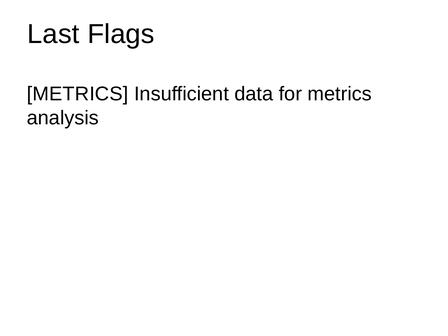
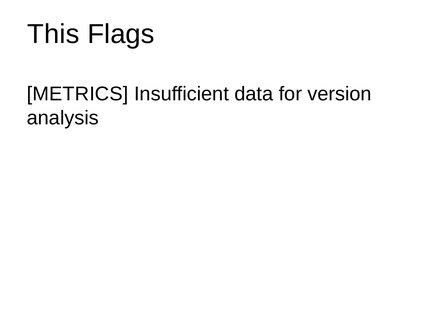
Last: Last -> This
for metrics: metrics -> version
